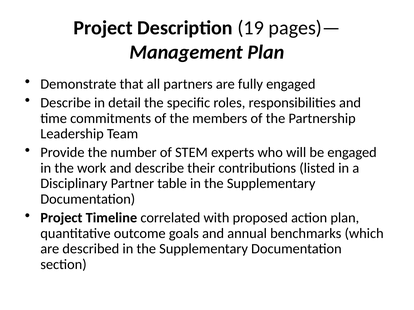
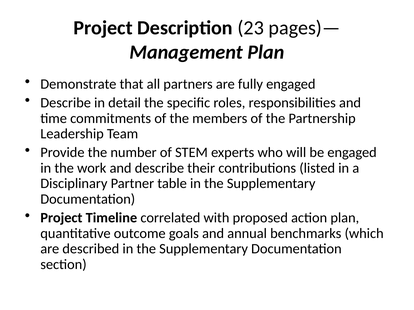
19: 19 -> 23
